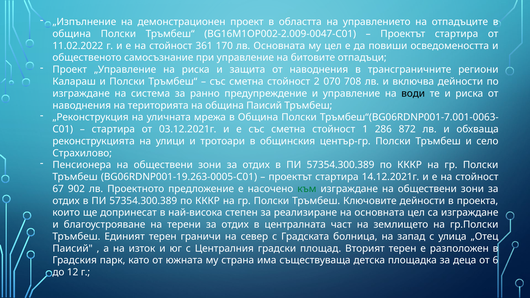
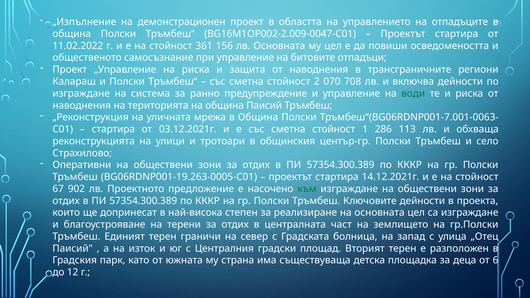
170: 170 -> 156
води colour: black -> green
872: 872 -> 113
Пенсионера: Пенсионера -> Оперативни
